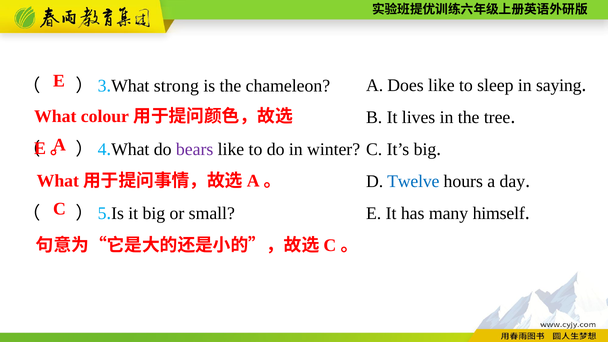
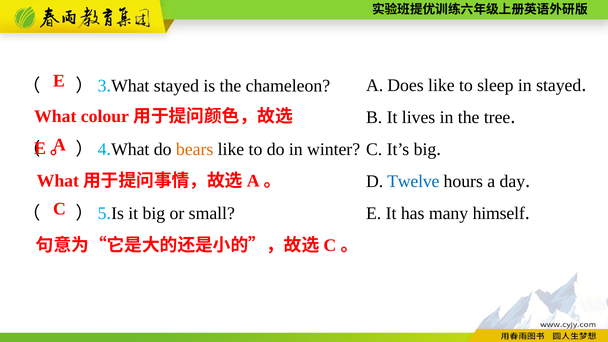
in saying: saying -> stayed
What strong: strong -> stayed
bears colour: purple -> orange
